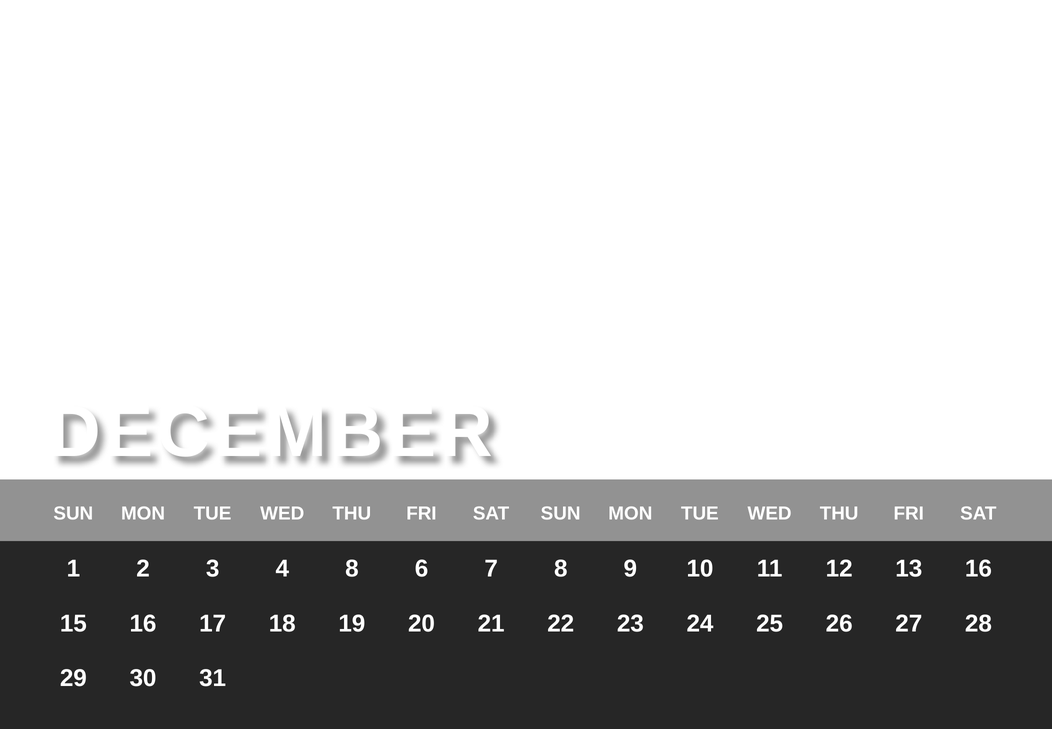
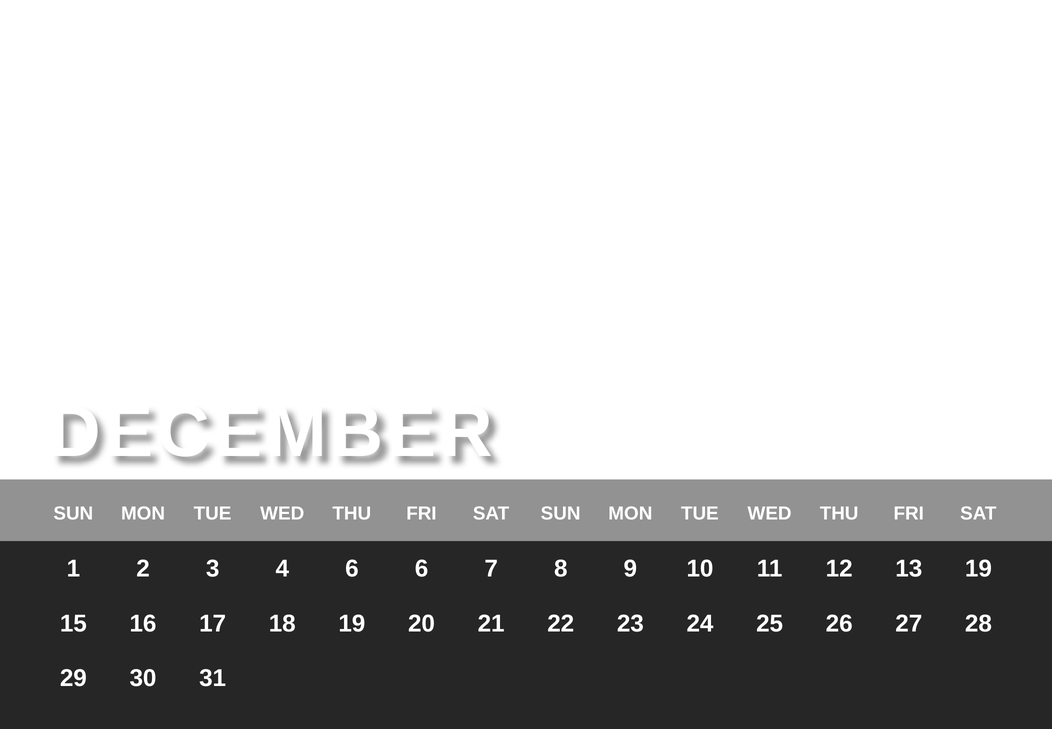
4 8: 8 -> 6
13 16: 16 -> 19
